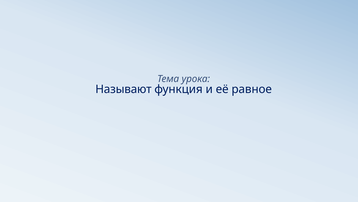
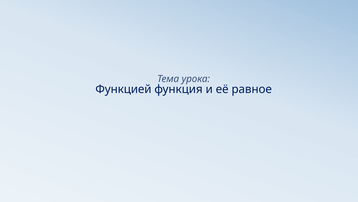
Называют: Называют -> Функцией
